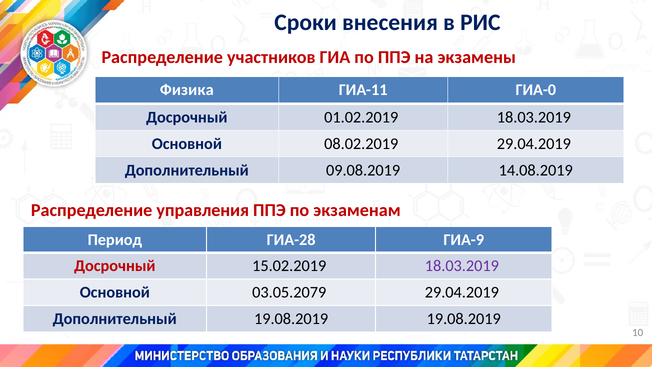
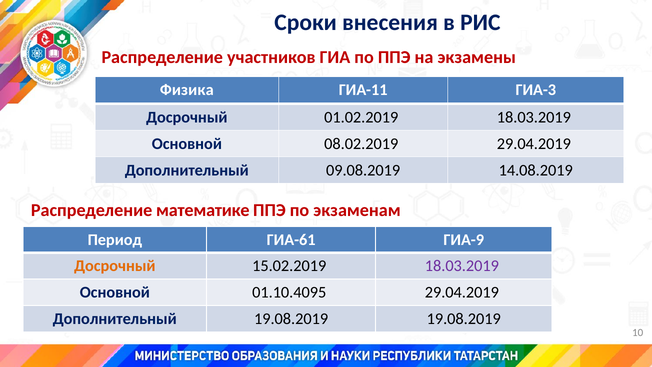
ГИА-0: ГИА-0 -> ГИА-3
управления: управления -> математике
ГИА-28: ГИА-28 -> ГИА-61
Досрочный at (115, 266) colour: red -> orange
03.05.2079: 03.05.2079 -> 01.10.4095
